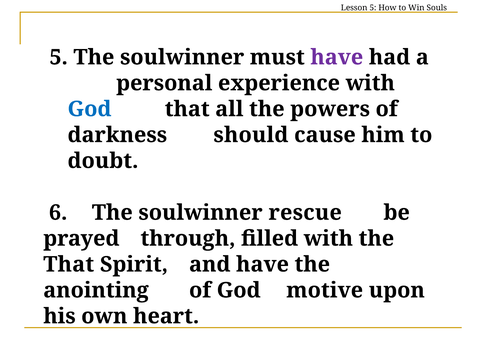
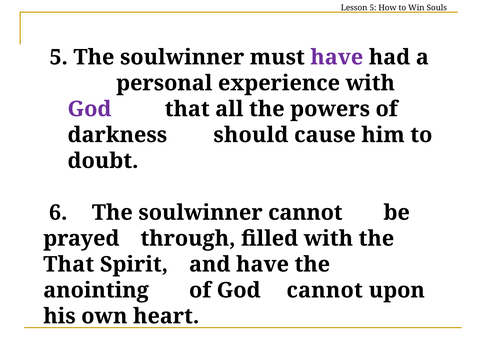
God at (90, 109) colour: blue -> purple
soulwinner rescue: rescue -> cannot
God motive: motive -> cannot
